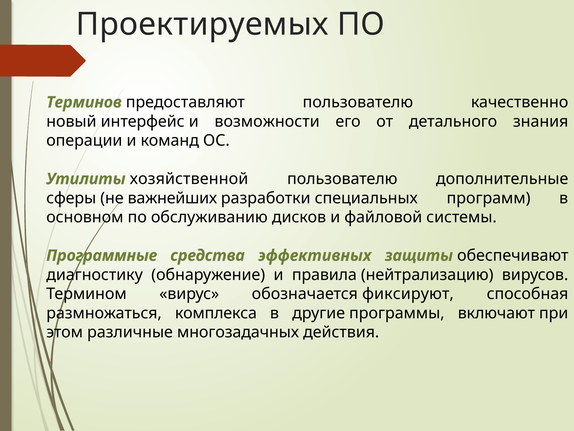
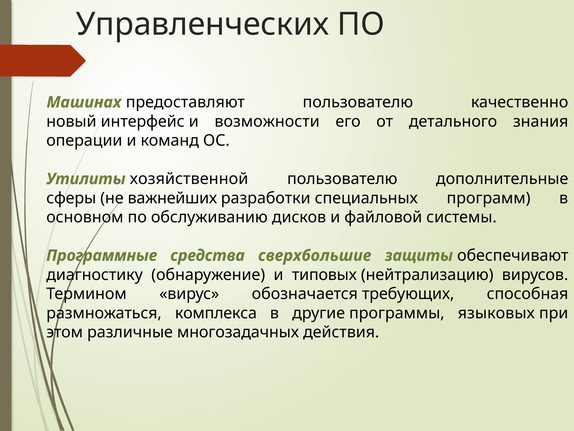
Проектируемых: Проектируемых -> Управленческих
Терминов: Терминов -> Машинах
эффективных: эффективных -> сверхбольшие
правила: правила -> типовых
фиксируют: фиксируют -> требующих
включают: включают -> языковых
